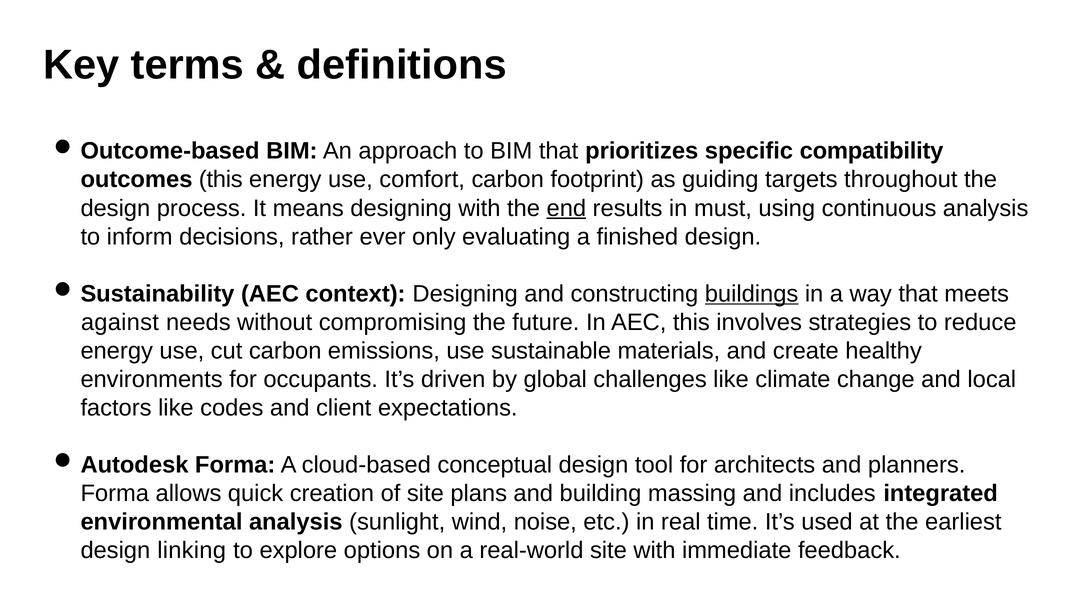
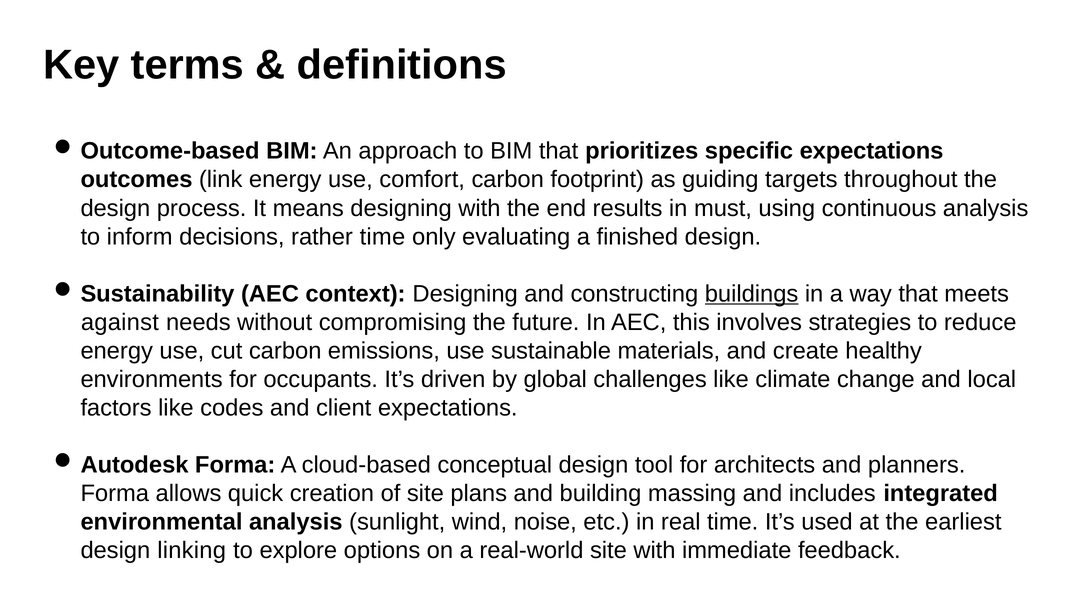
specific compatibility: compatibility -> expectations
outcomes this: this -> link
end underline: present -> none
rather ever: ever -> time
